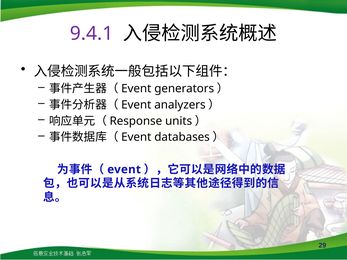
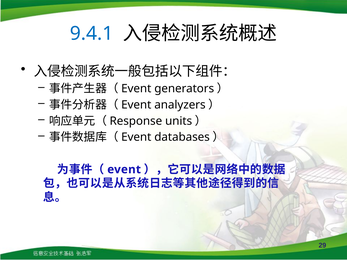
9.4.1 colour: purple -> blue
